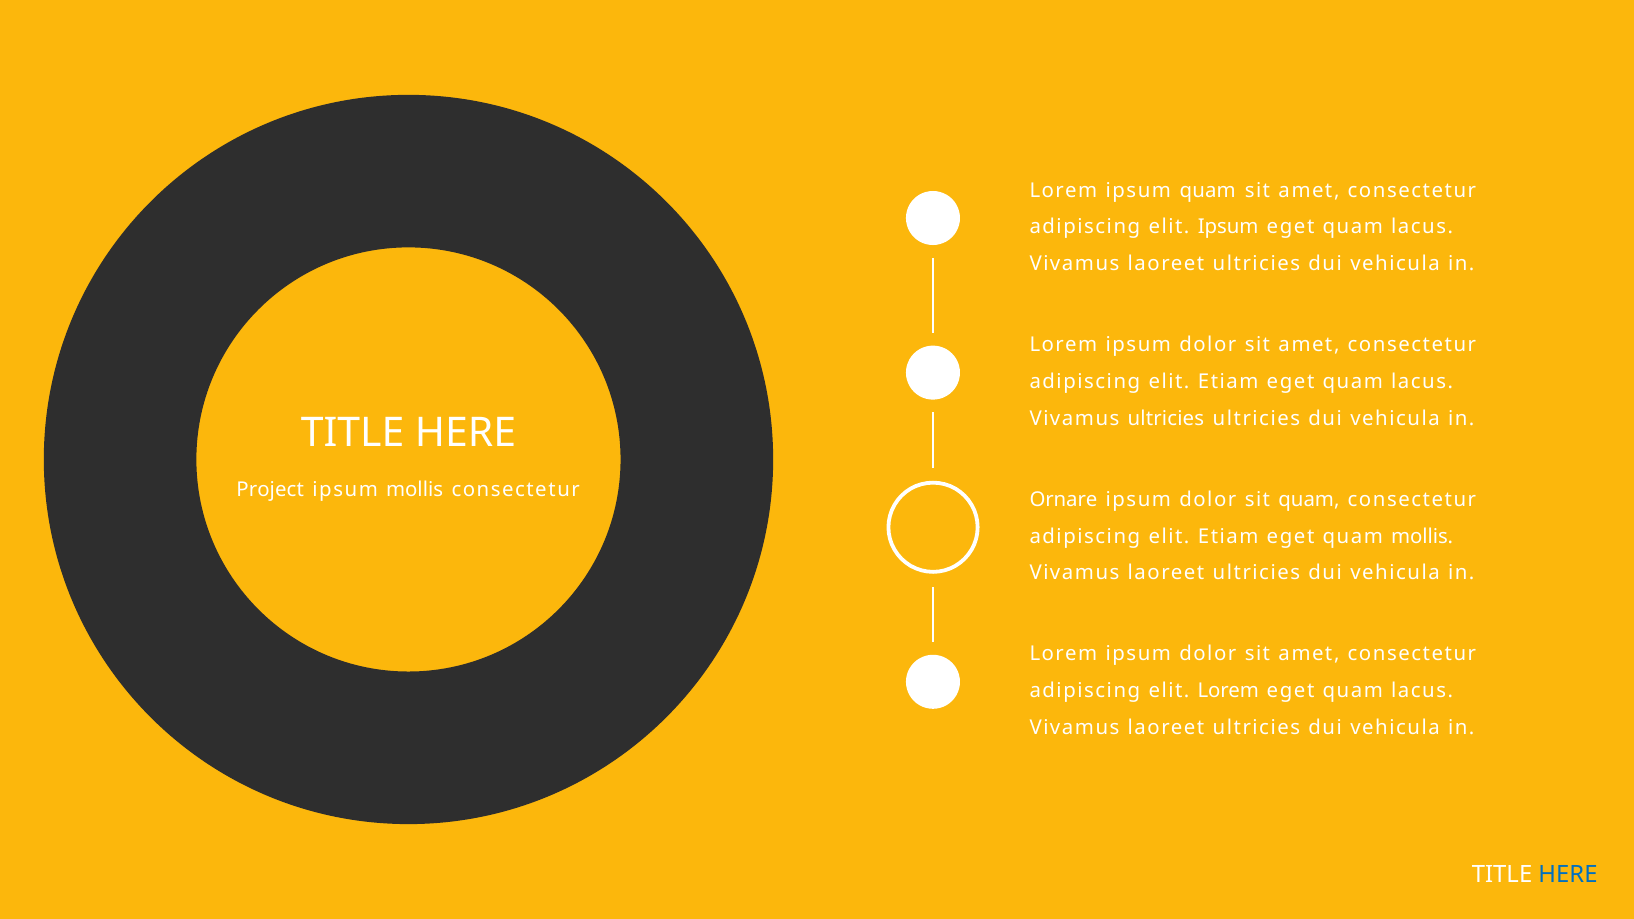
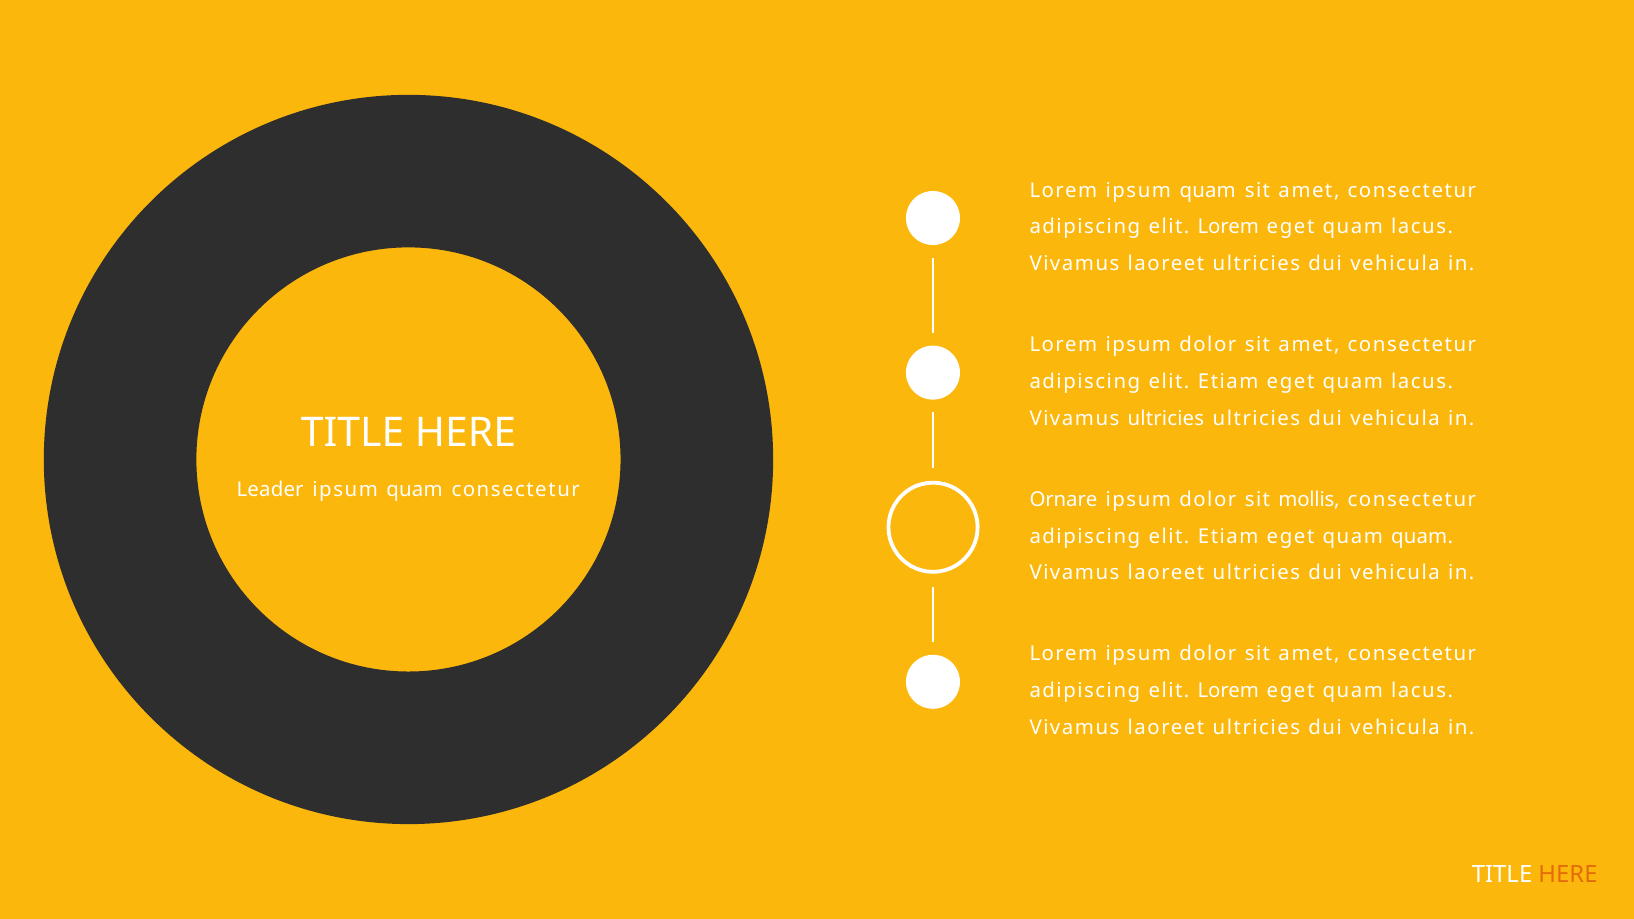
Ipsum at (1228, 227): Ipsum -> Lorem
Project: Project -> Leader
mollis at (415, 490): mollis -> quam
sit quam: quam -> mollis
quam mollis: mollis -> quam
HERE at (1568, 874) colour: blue -> orange
